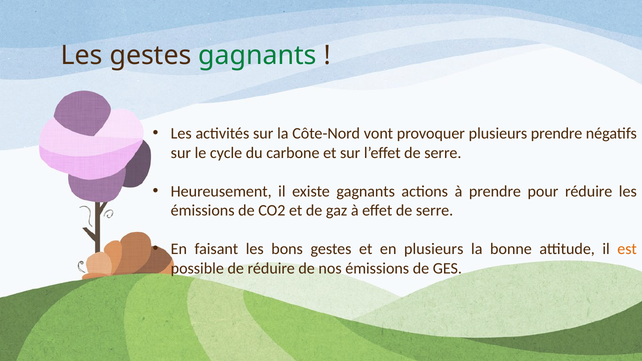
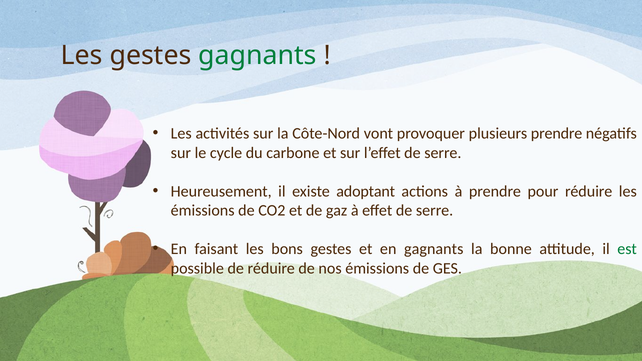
existe gagnants: gagnants -> adoptant
en plusieurs: plusieurs -> gagnants
est colour: orange -> green
